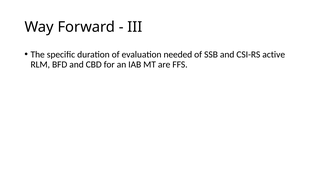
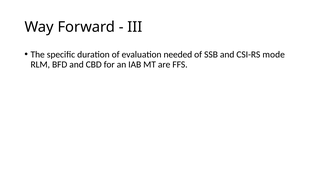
active: active -> mode
